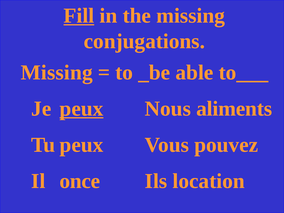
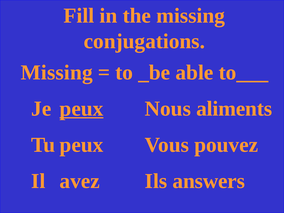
Fill underline: present -> none
once: once -> avez
location: location -> answers
